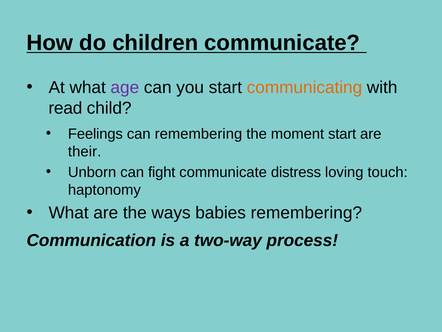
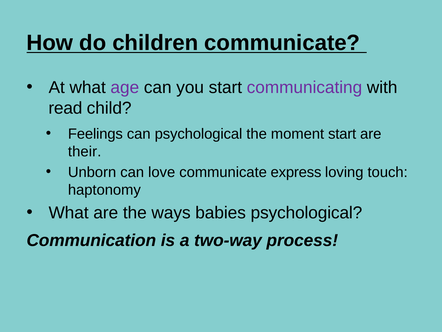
communicating colour: orange -> purple
can remembering: remembering -> psychological
fight: fight -> love
distress: distress -> express
babies remembering: remembering -> psychological
